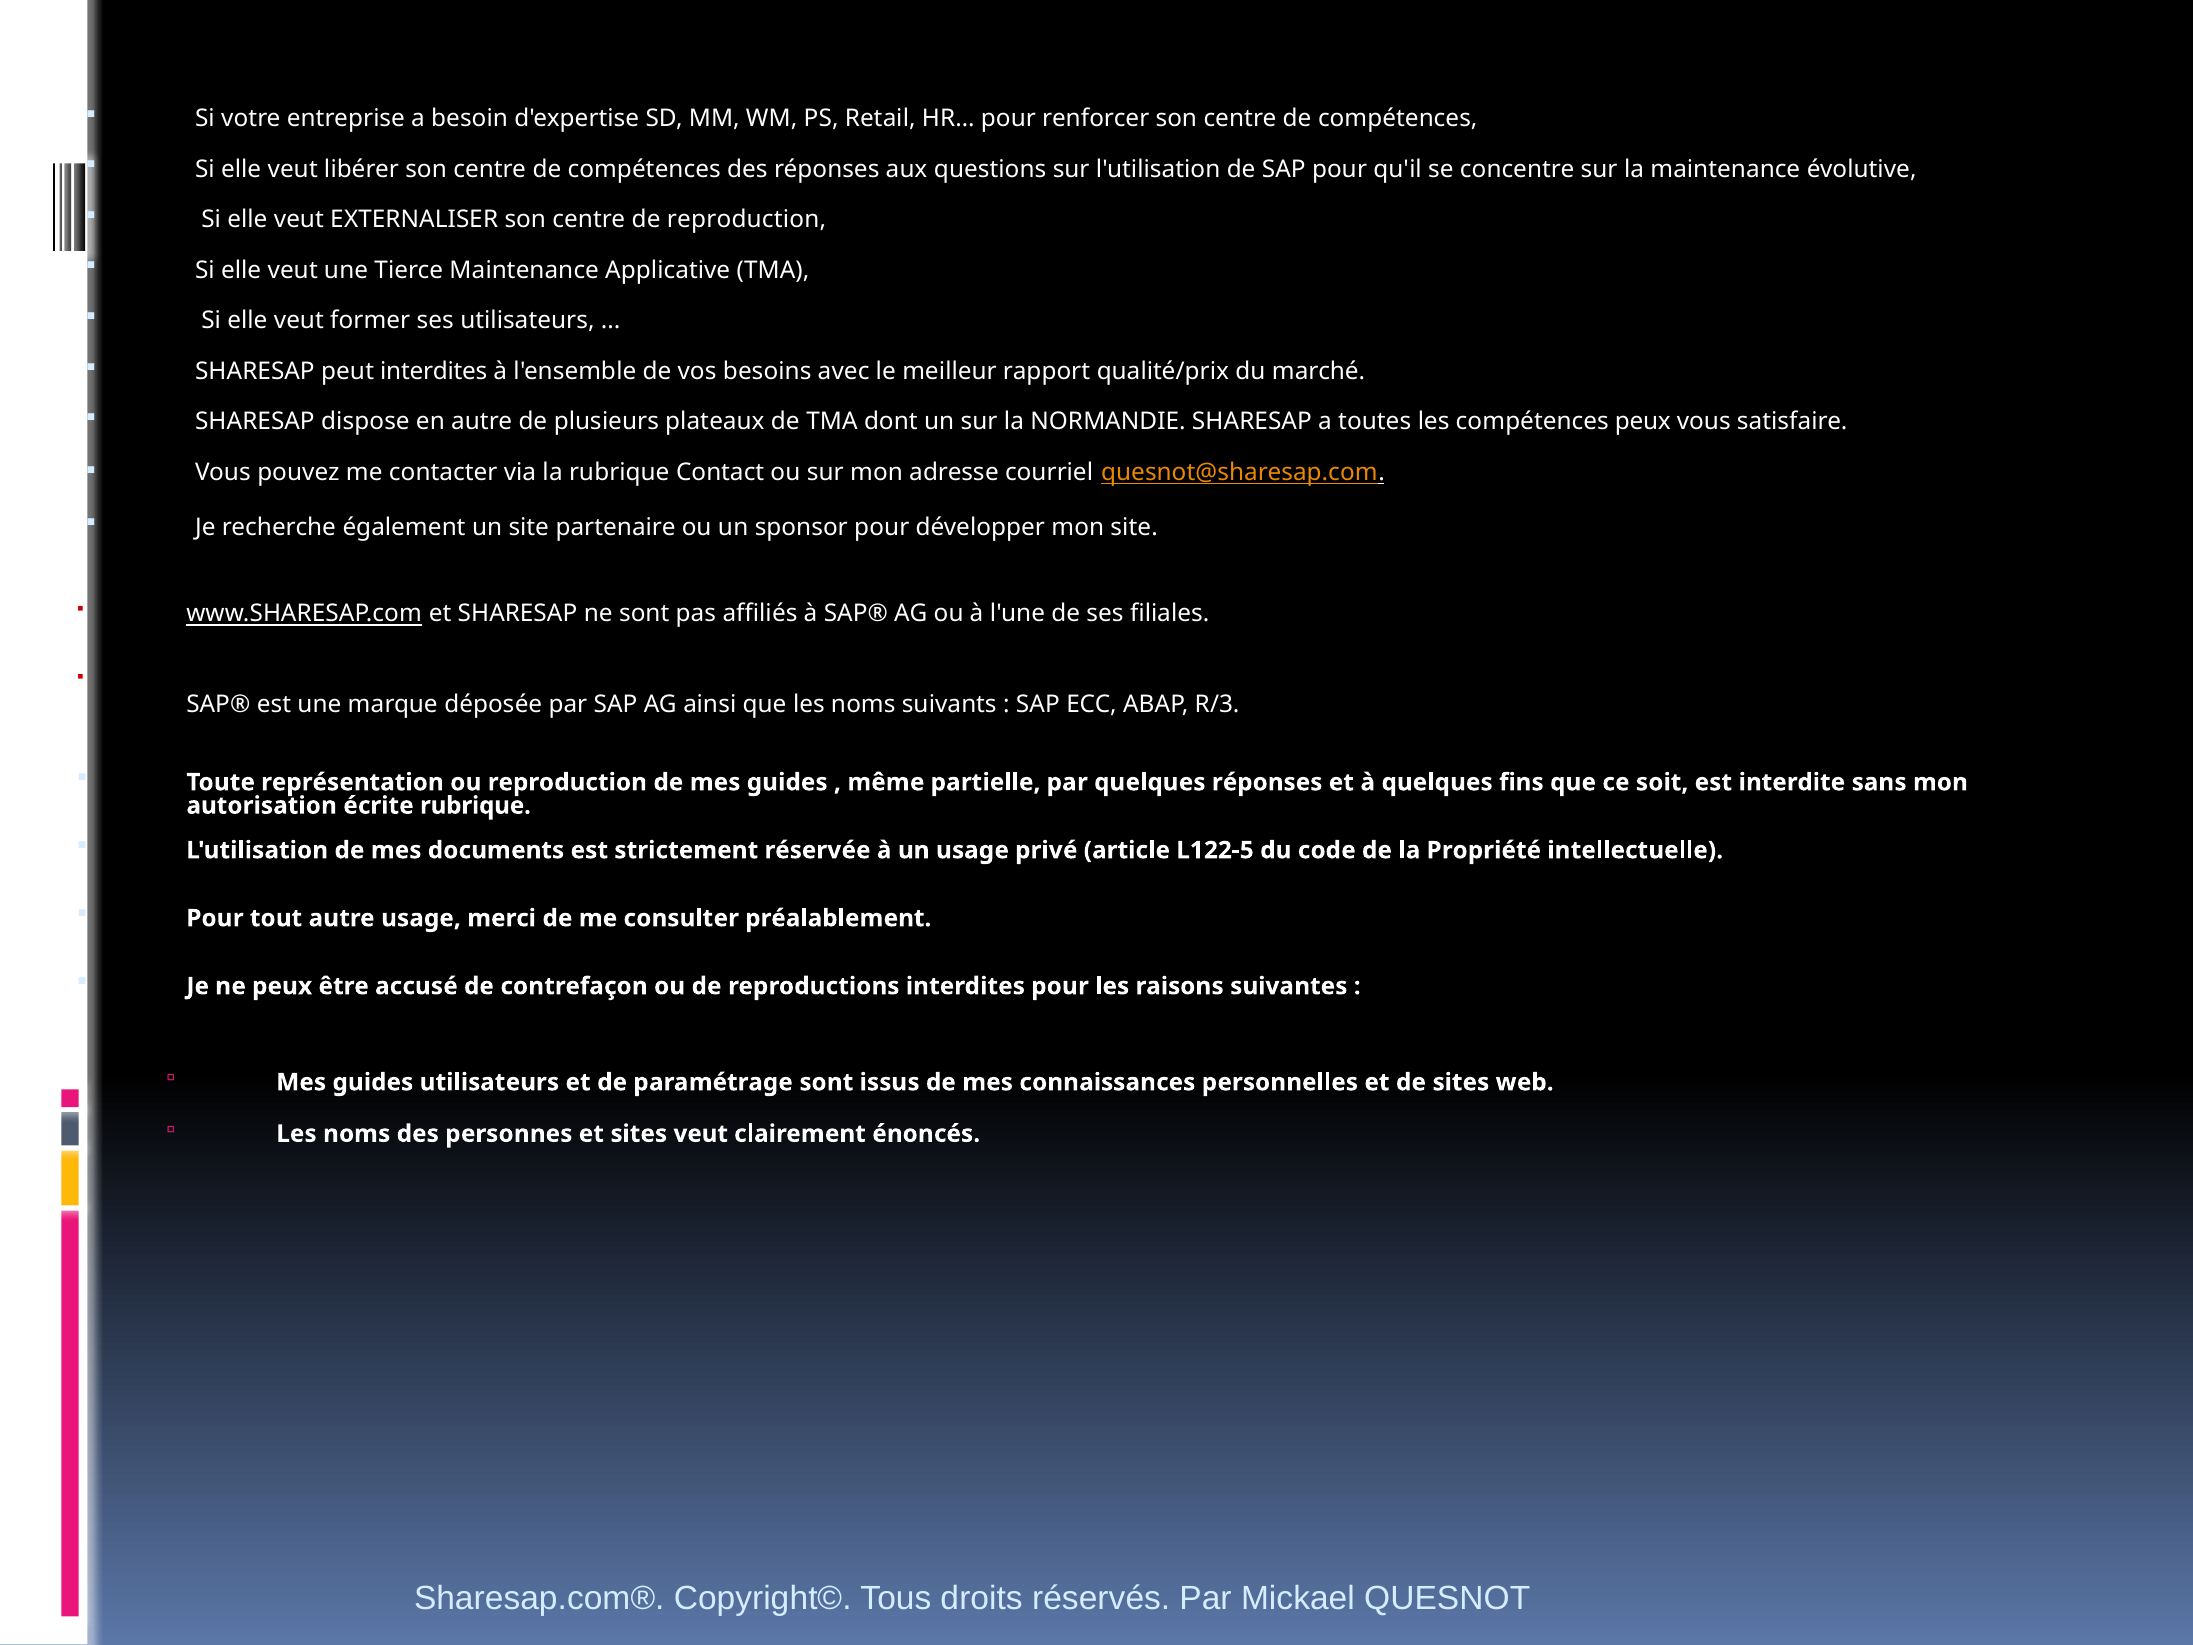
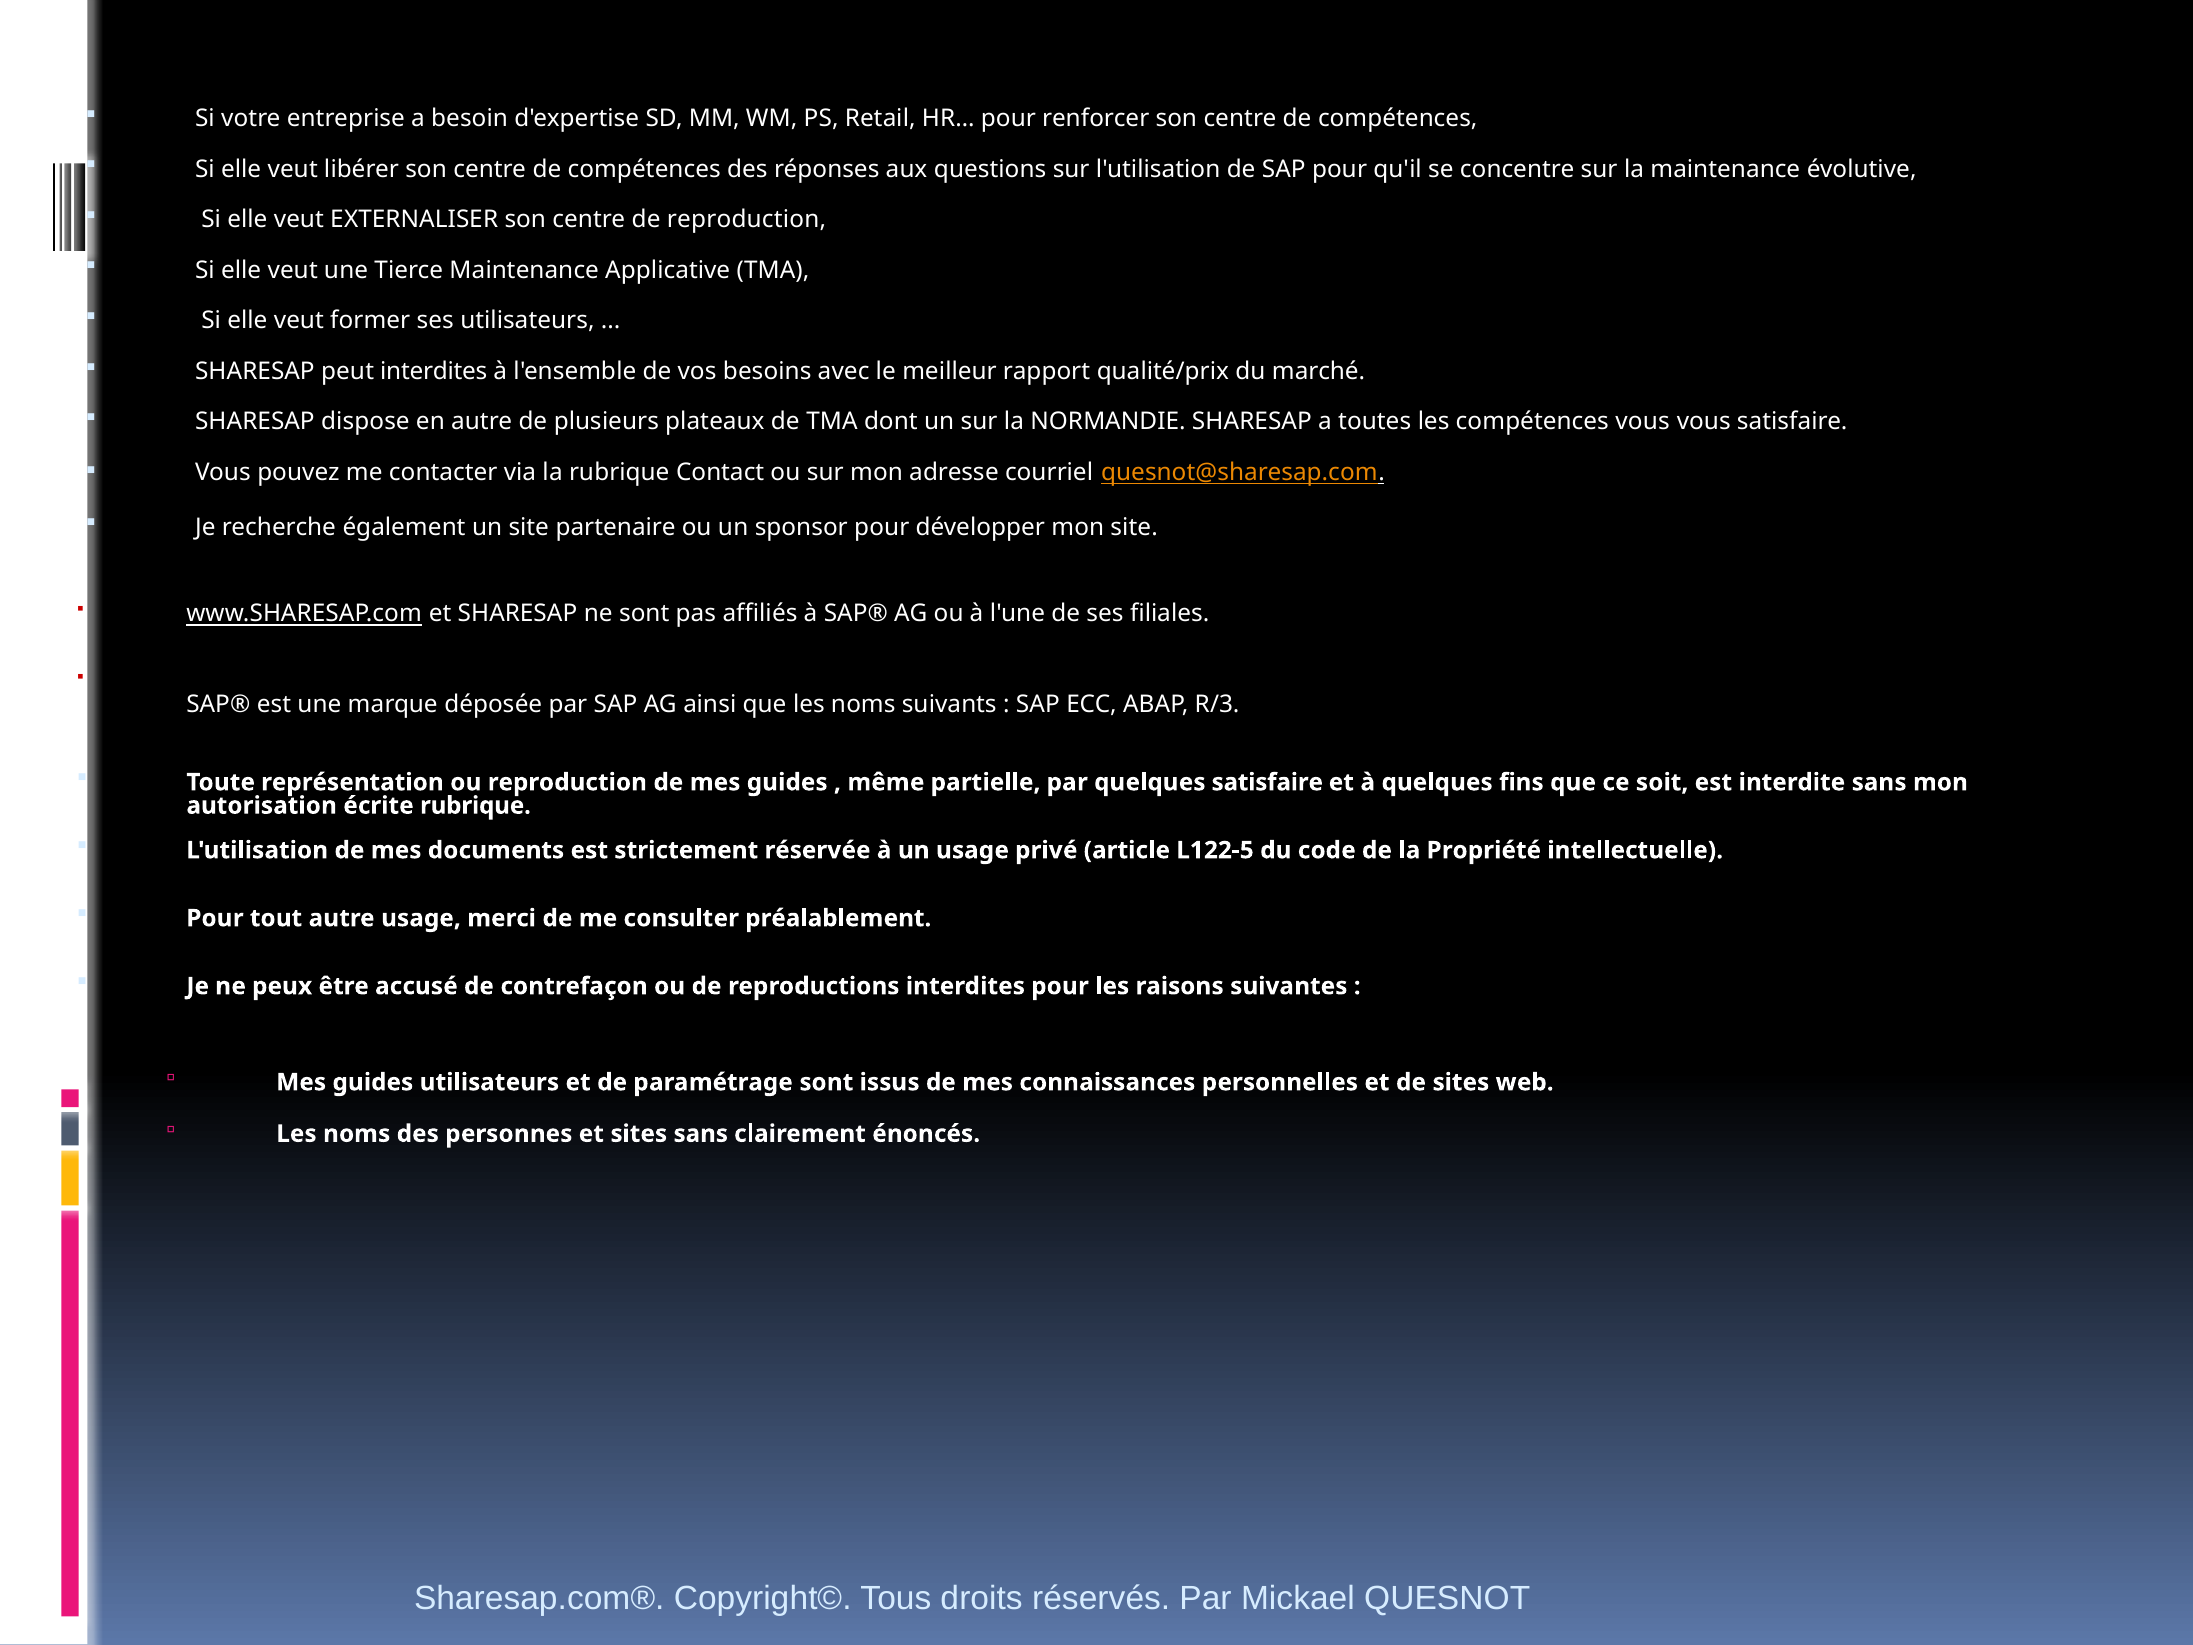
compétences peux: peux -> vous
quelques réponses: réponses -> satisfaire
sites veut: veut -> sans
